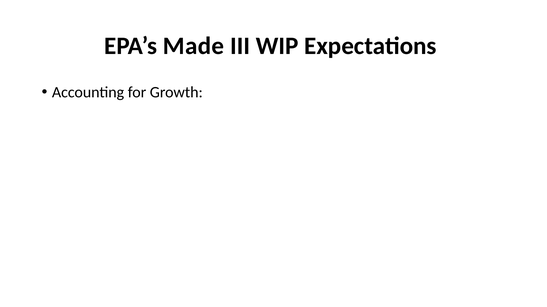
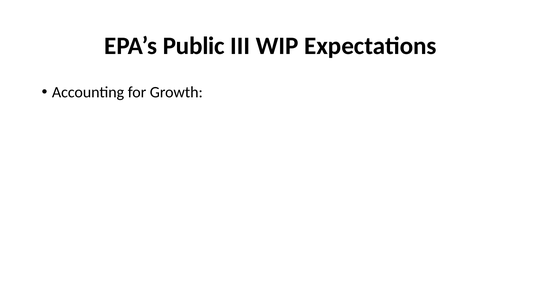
Made: Made -> Public
